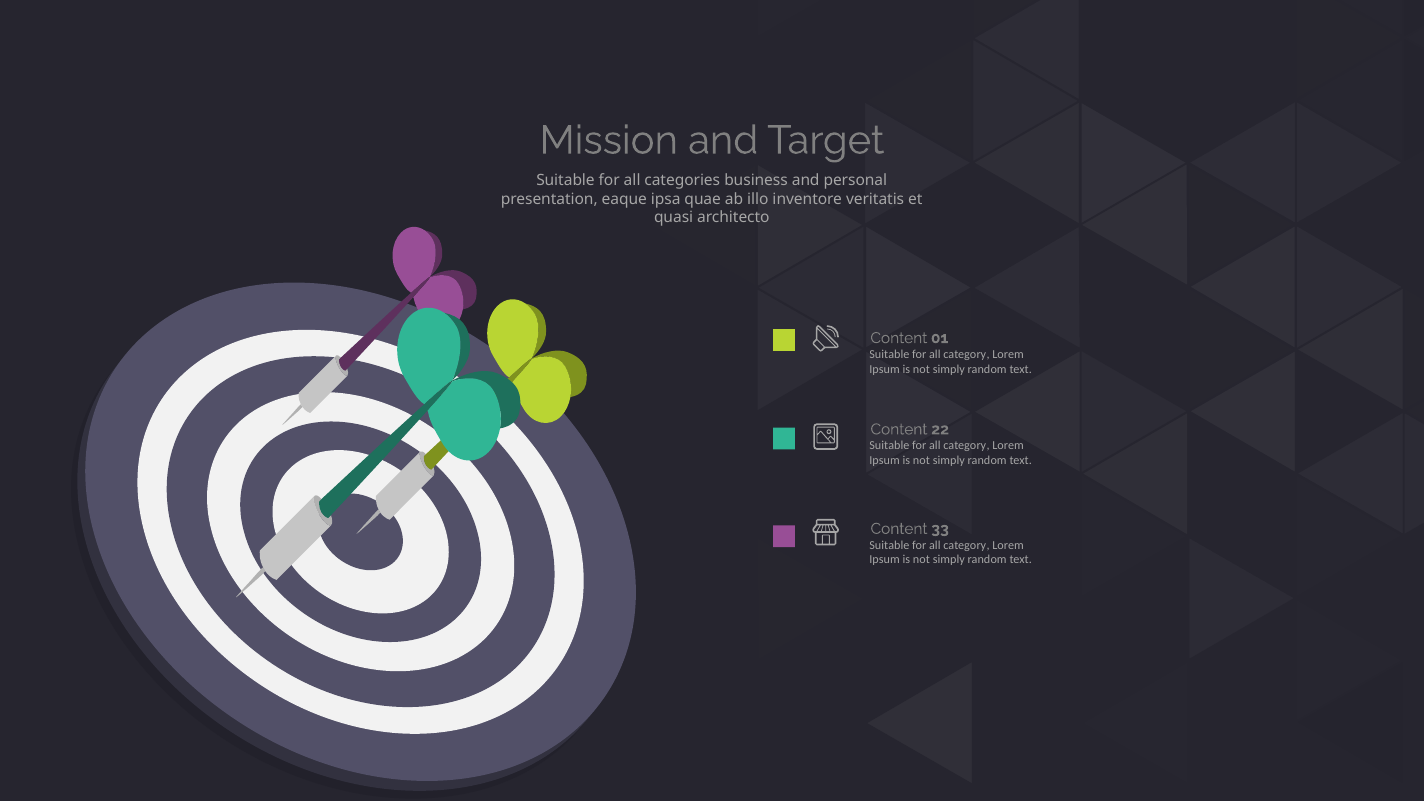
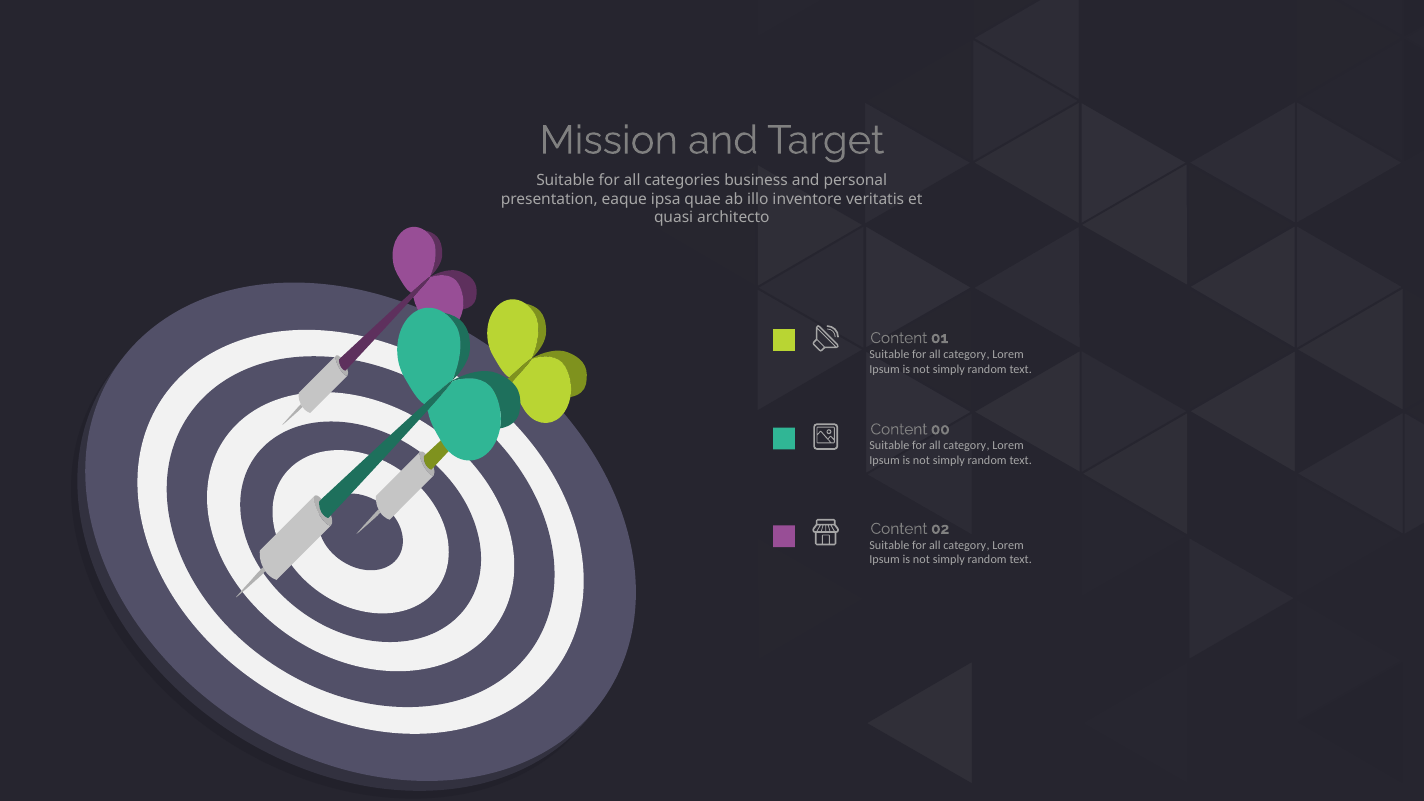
22: 22 -> 00
33: 33 -> 02
